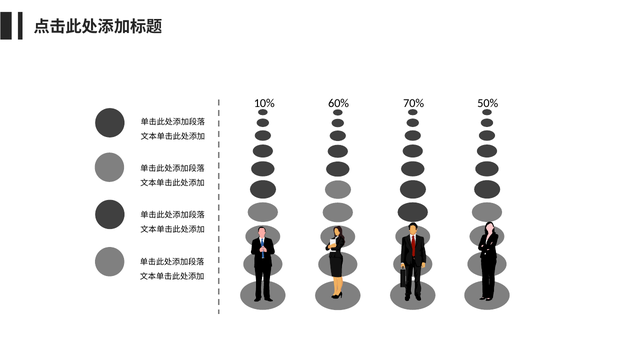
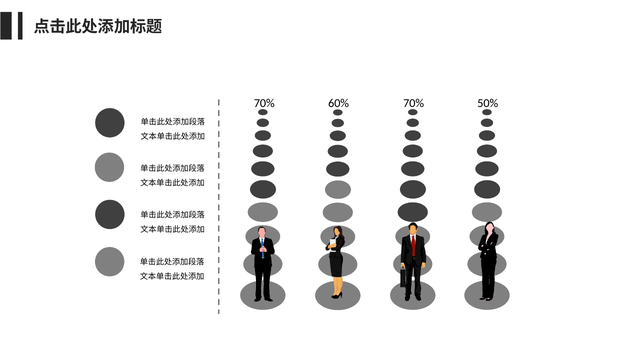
10% at (264, 103): 10% -> 70%
